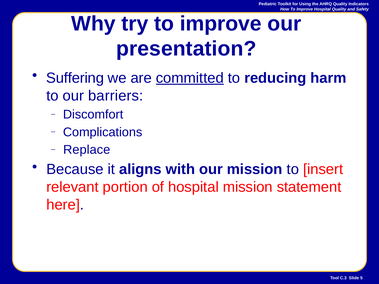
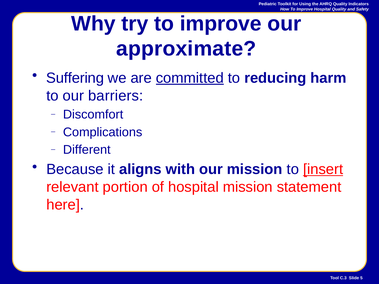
presentation: presentation -> approximate
Replace: Replace -> Different
insert underline: none -> present
